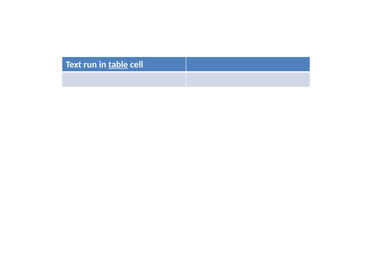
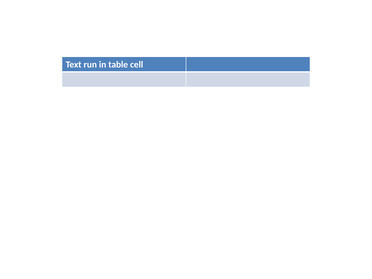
table underline: present -> none
